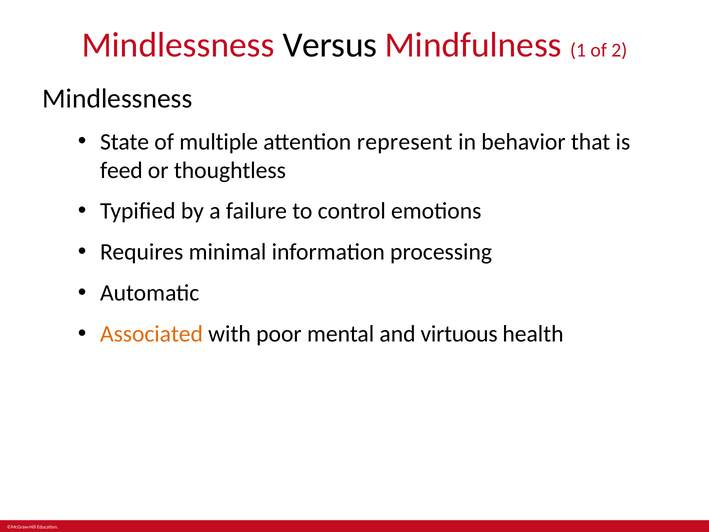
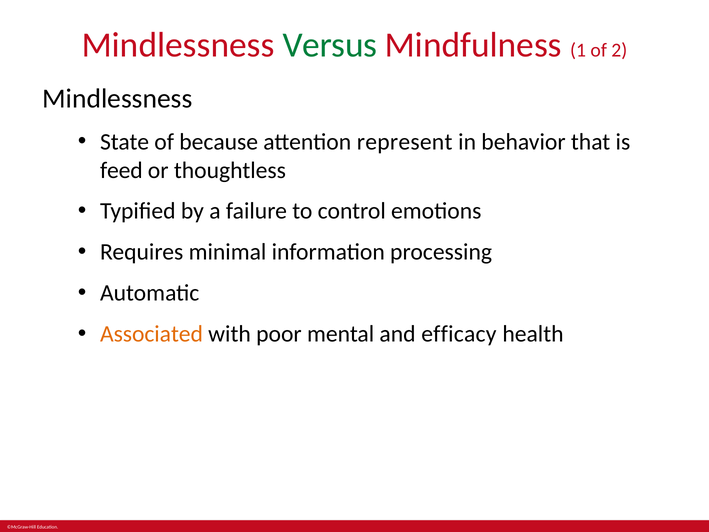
Versus colour: black -> green
multiple: multiple -> because
virtuous: virtuous -> efficacy
